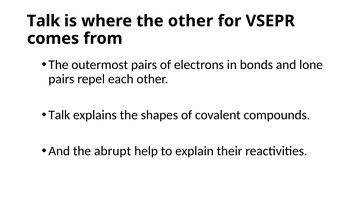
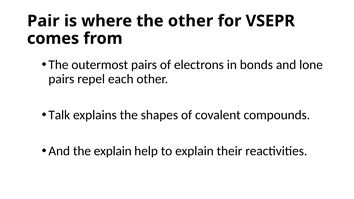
Talk at (44, 21): Talk -> Pair
the abrupt: abrupt -> explain
